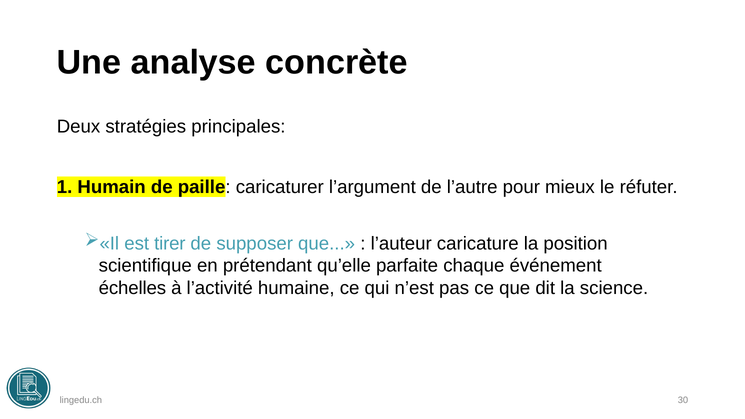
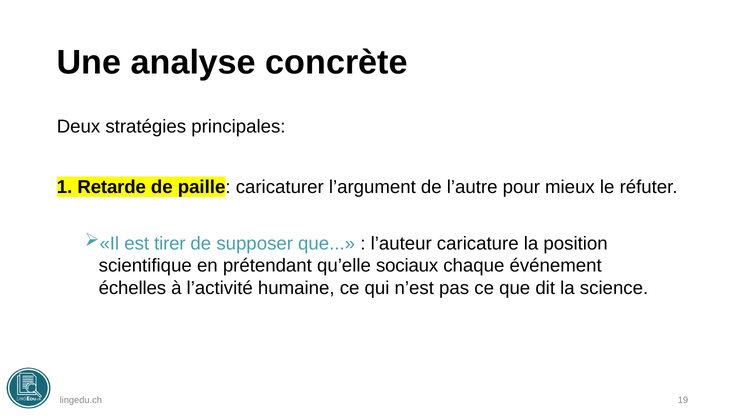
Humain: Humain -> Retarde
parfaite: parfaite -> sociaux
30: 30 -> 19
